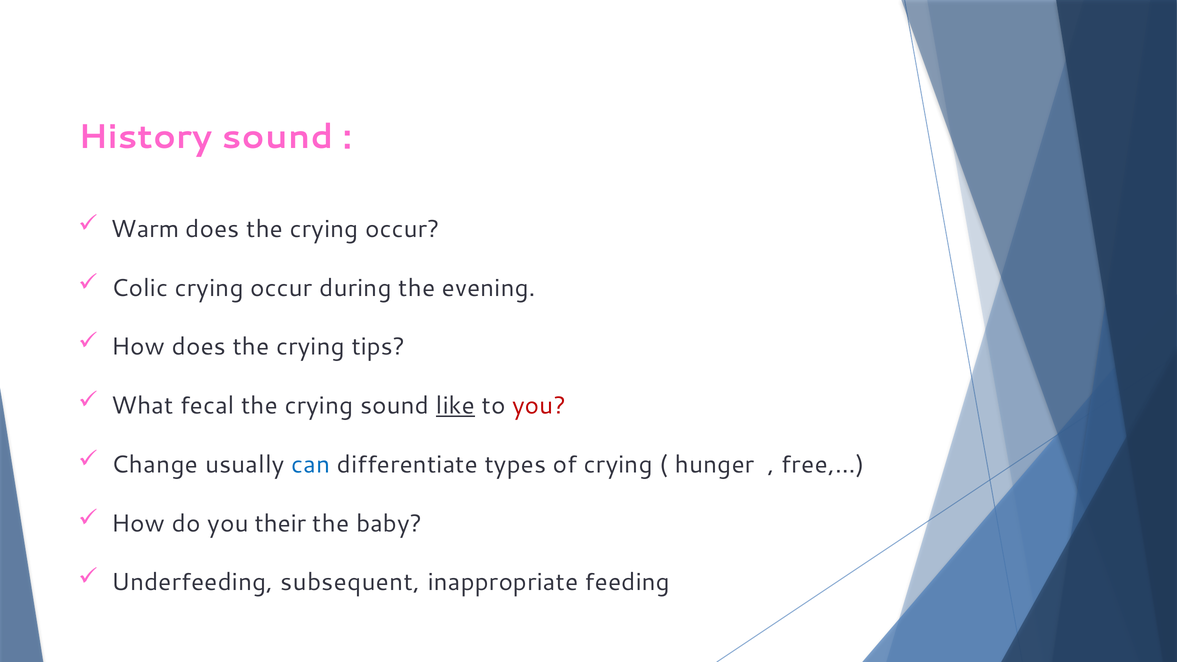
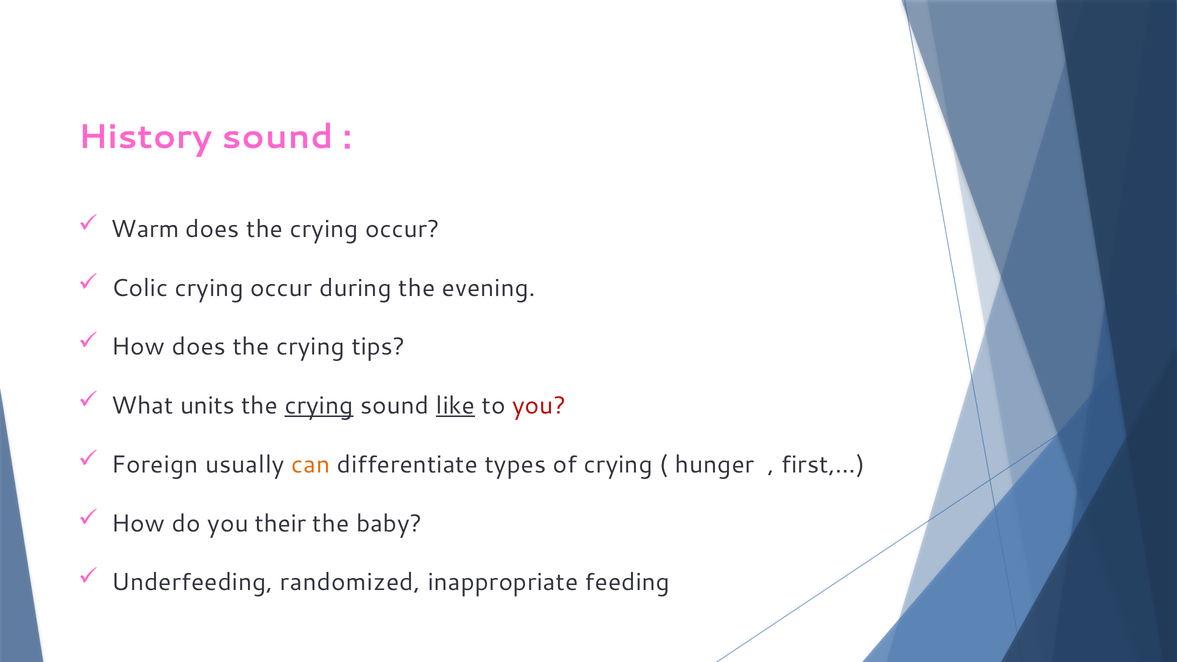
fecal: fecal -> units
crying at (319, 406) underline: none -> present
Change: Change -> Foreign
can colour: blue -> orange
free,…: free,… -> first,…
subsequent: subsequent -> randomized
